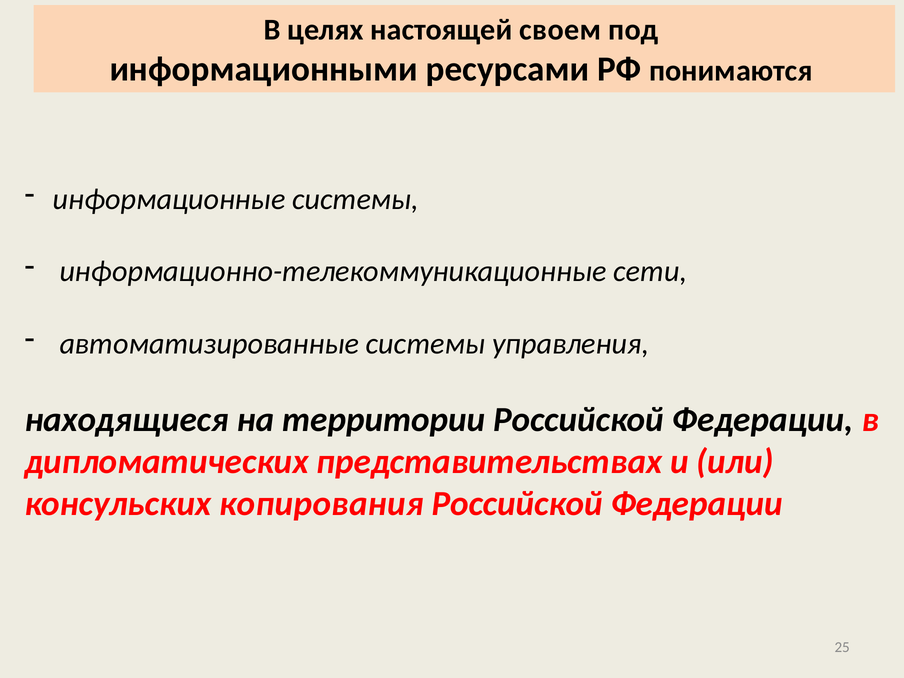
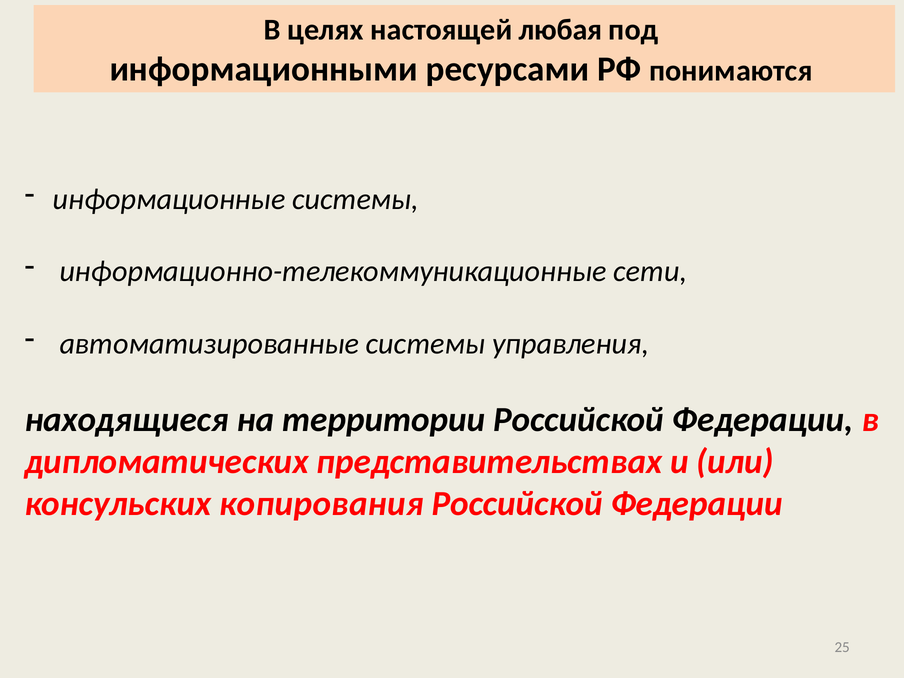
своем: своем -> любая
